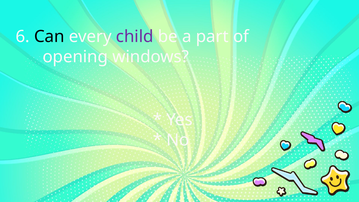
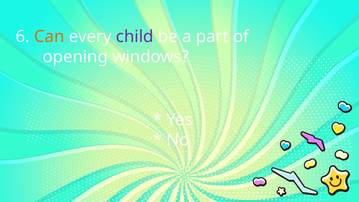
Can colour: black -> orange
